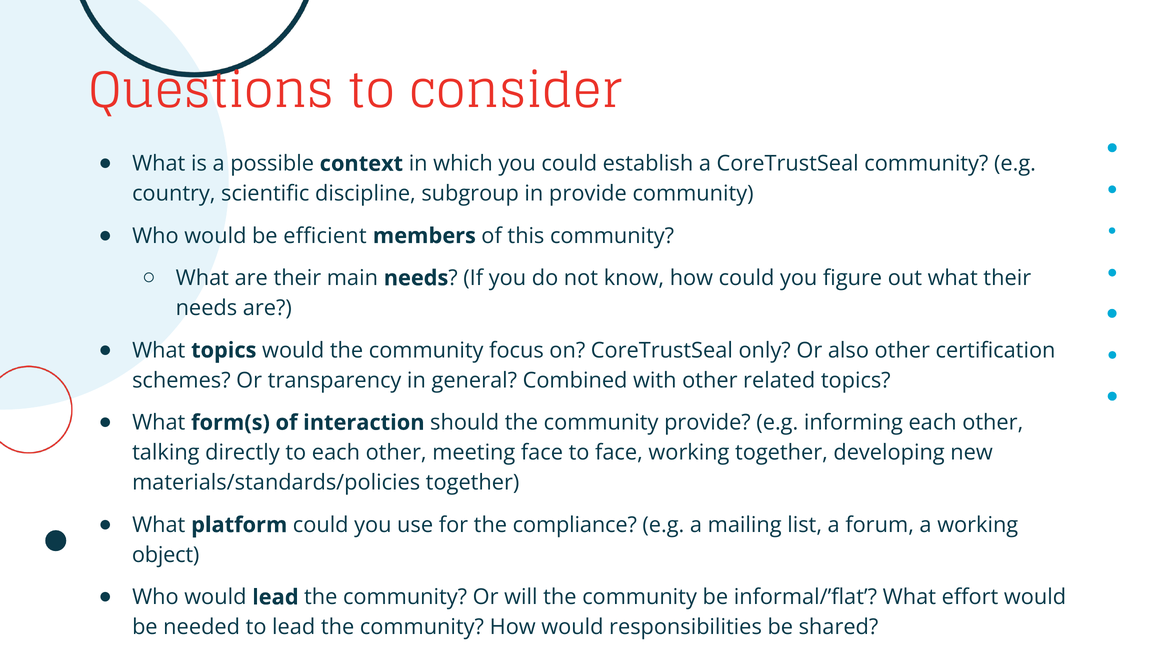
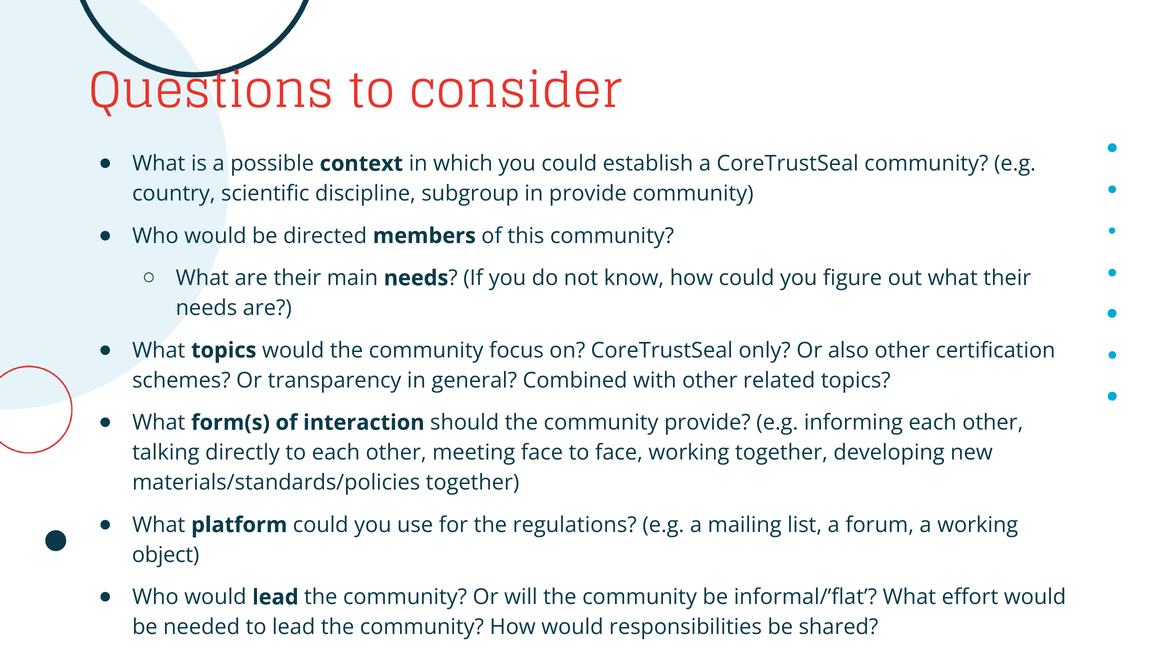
efficient: efficient -> directed
compliance: compliance -> regulations
